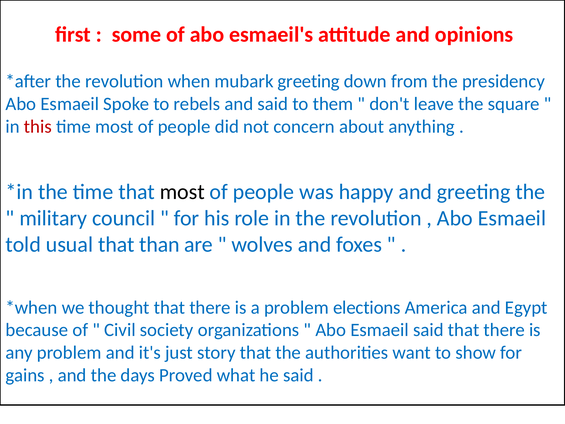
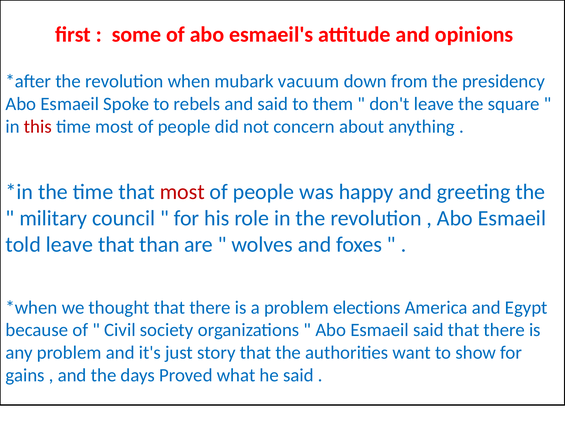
mubark greeting: greeting -> vacuum
most at (182, 192) colour: black -> red
told usual: usual -> leave
